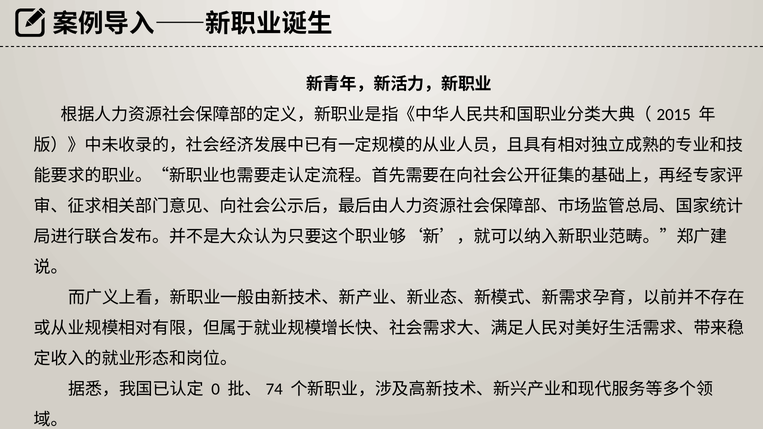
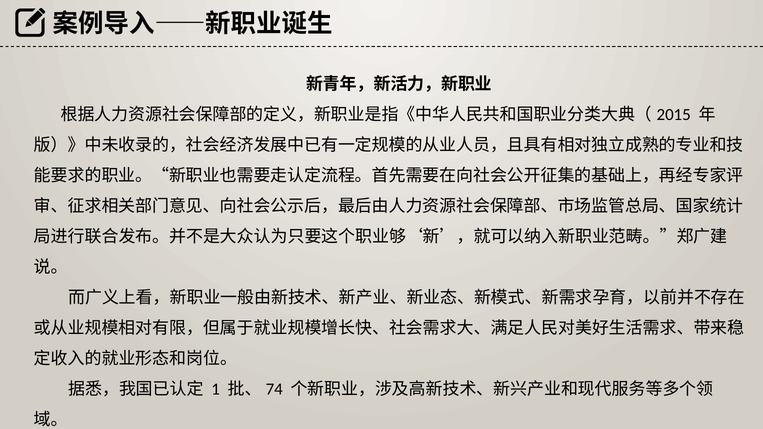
0 at (216, 389): 0 -> 1
